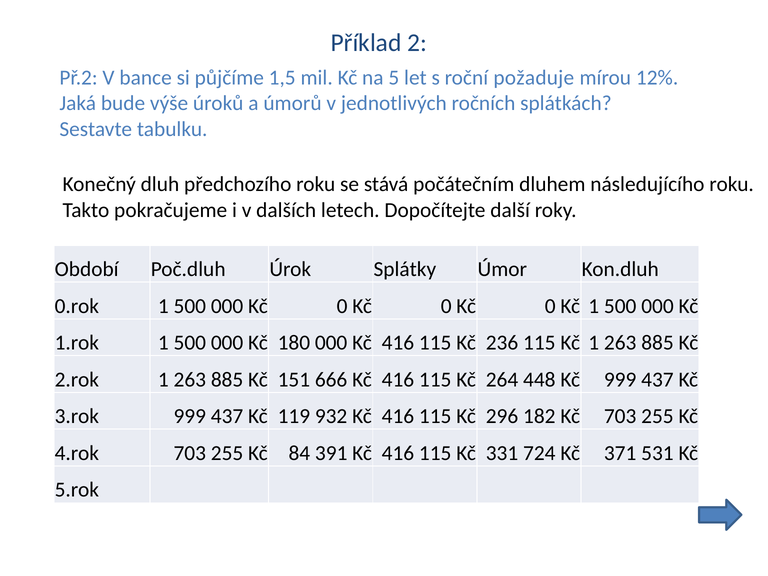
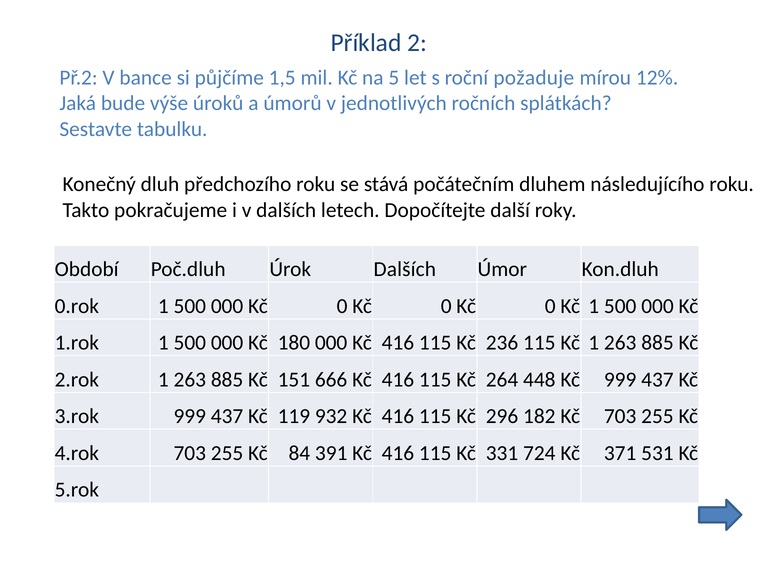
Úrok Splátky: Splátky -> Dalších
